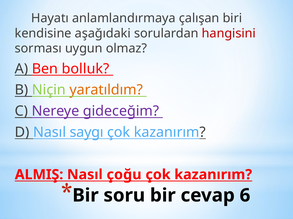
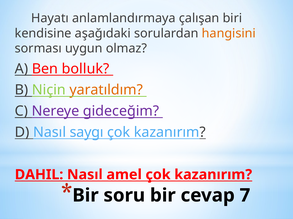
hangisini colour: red -> orange
ALMIŞ: ALMIŞ -> DAHIL
çoğu: çoğu -> amel
6: 6 -> 7
